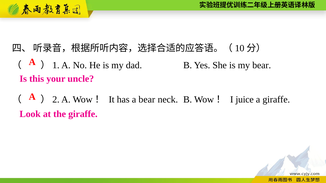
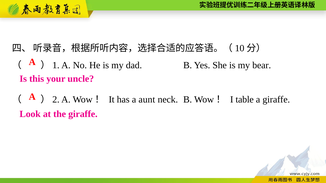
a bear: bear -> aunt
juice: juice -> table
